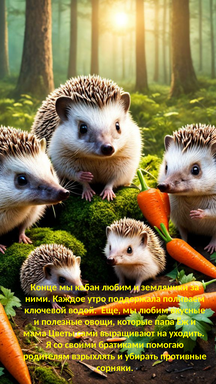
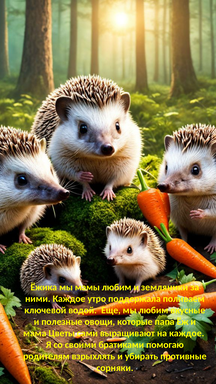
Конце: Конце -> Ёжика
кабан: кабан -> мамы
на уходить: уходить -> каждое
